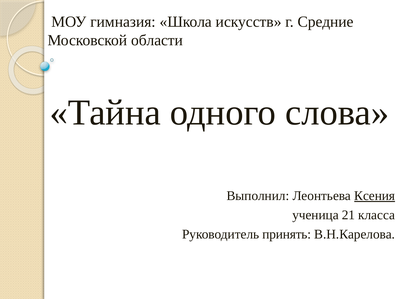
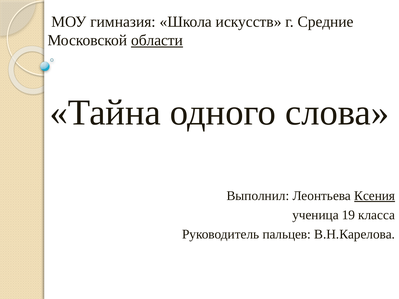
области underline: none -> present
21: 21 -> 19
принять: принять -> пальцев
